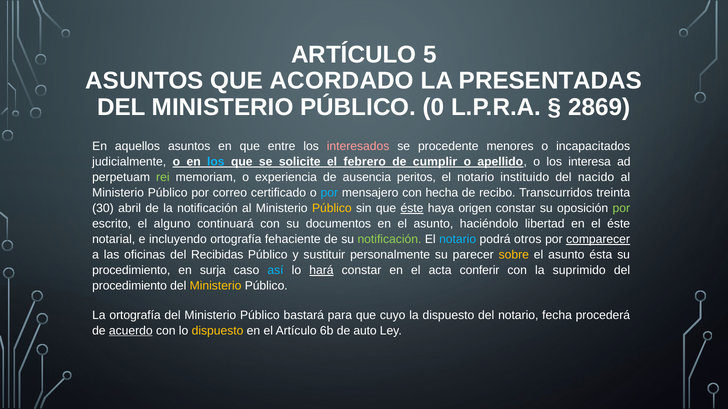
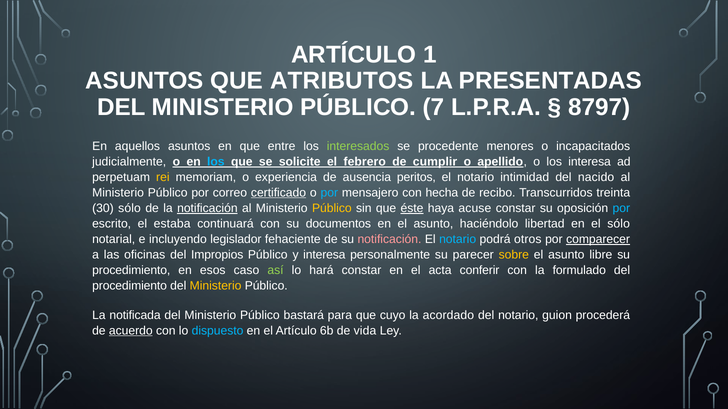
5: 5 -> 1
ACORDADO: ACORDADO -> ATRIBUTOS
0: 0 -> 7
2869: 2869 -> 8797
interesados colour: pink -> light green
rei colour: light green -> yellow
instituido: instituido -> intimidad
certificado underline: none -> present
30 abril: abril -> sólo
notificación at (207, 208) underline: none -> present
origen: origen -> acuse
por at (621, 208) colour: light green -> light blue
alguno: alguno -> estaba
el éste: éste -> sólo
incluyendo ortografía: ortografía -> legislador
notificación at (389, 240) colour: light green -> pink
Recibidas: Recibidas -> Impropios
y sustituir: sustituir -> interesa
ésta: ésta -> libre
surja: surja -> esos
así colour: light blue -> light green
hará underline: present -> none
suprimido: suprimido -> formulado
La ortografía: ortografía -> notificada
la dispuesto: dispuesto -> acordado
fecha: fecha -> guion
dispuesto at (218, 331) colour: yellow -> light blue
auto: auto -> vida
